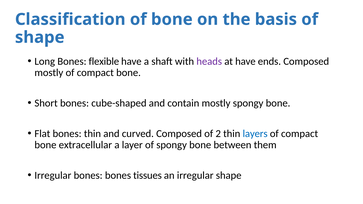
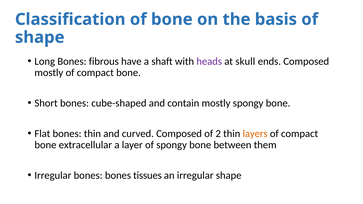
flexible: flexible -> fibrous
at have: have -> skull
layers colour: blue -> orange
